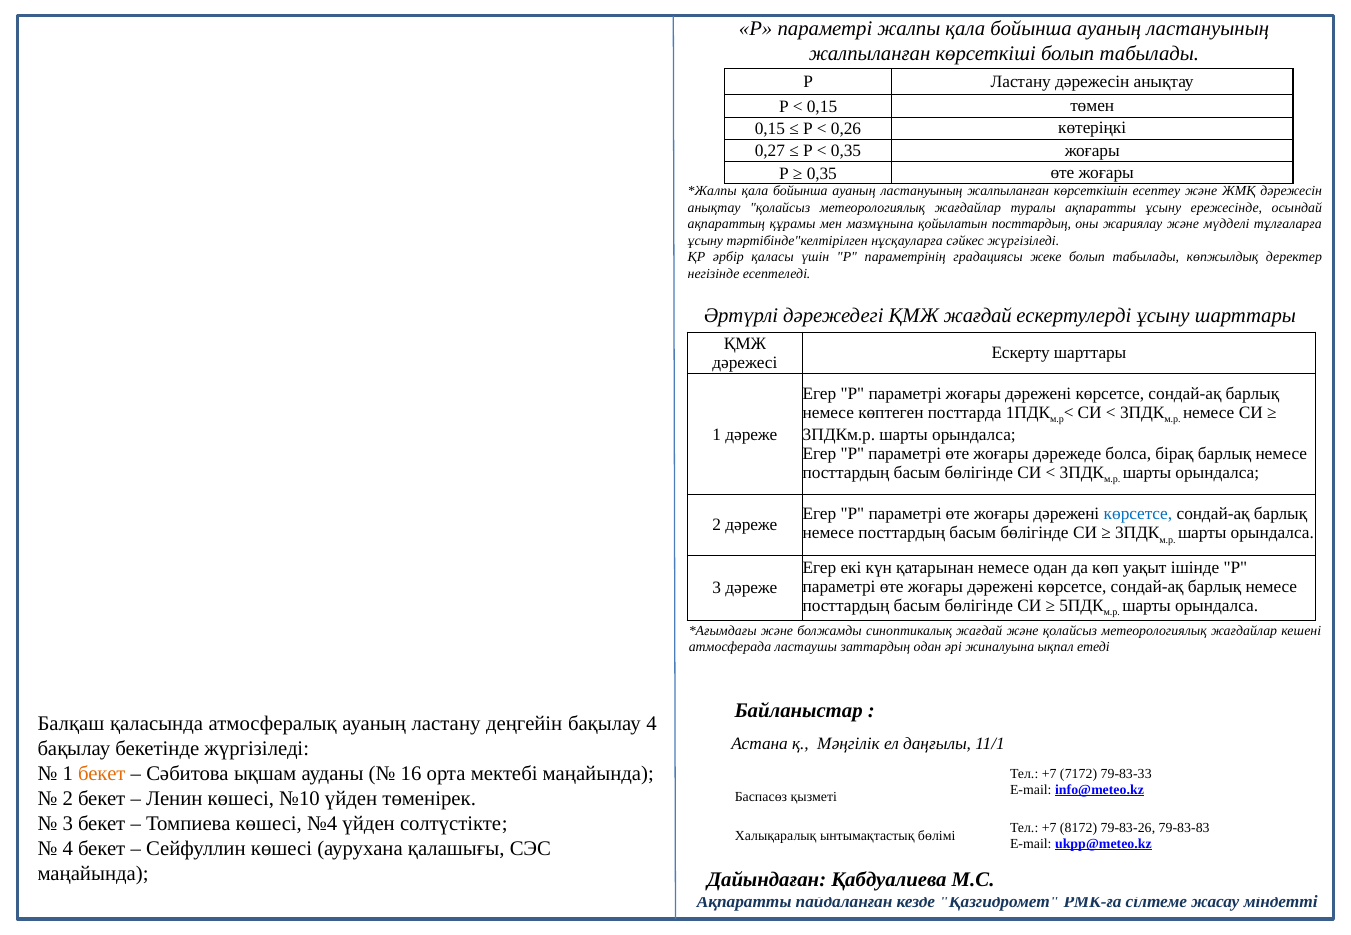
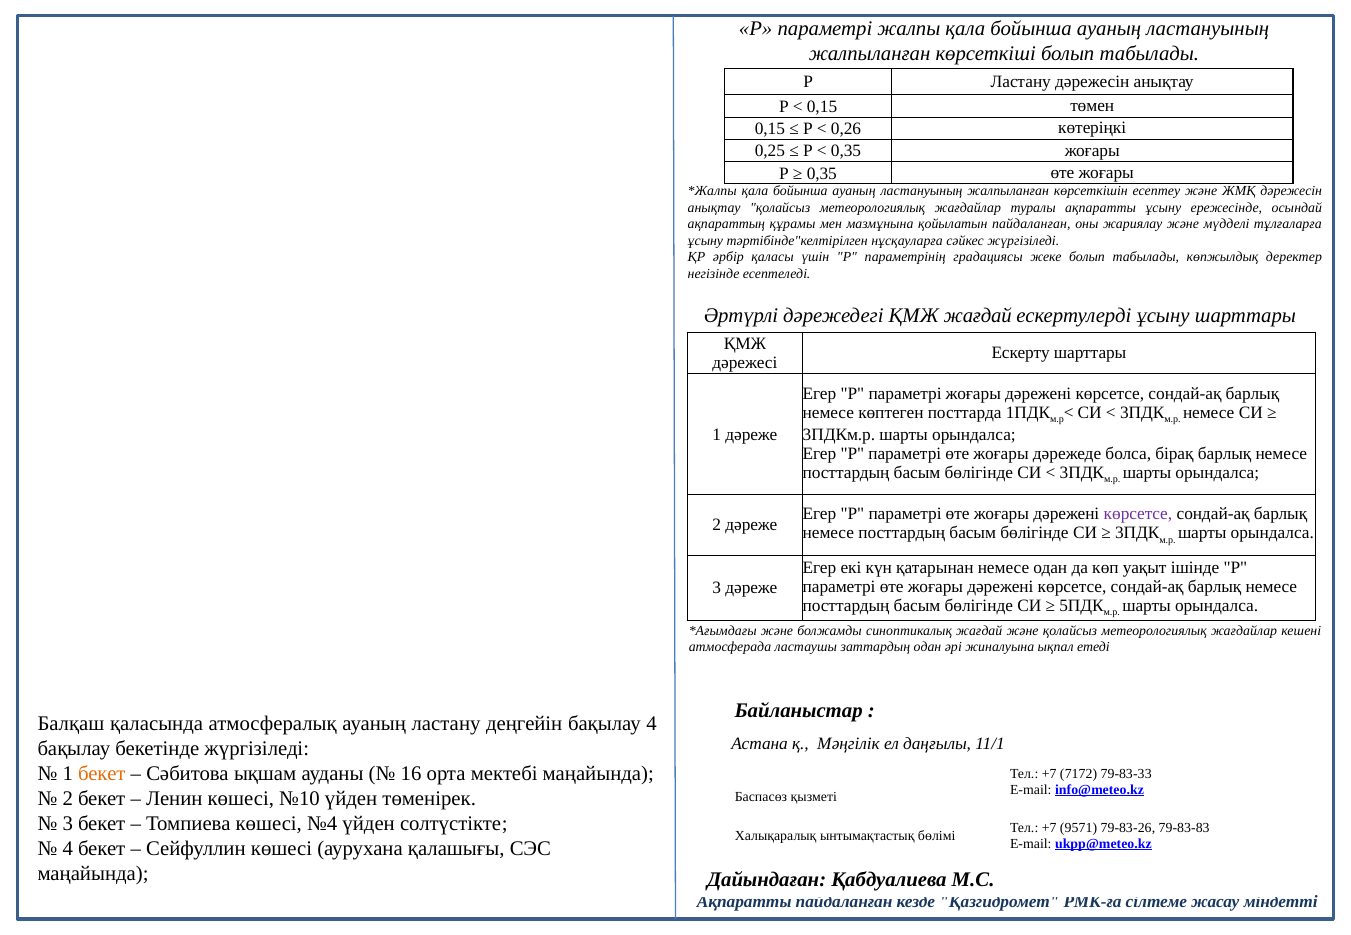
0,27: 0,27 -> 0,25
қойылатын посттардың: посттардың -> пайдаланған
көрсетсе at (1138, 514) colour: blue -> purple
8172: 8172 -> 9571
